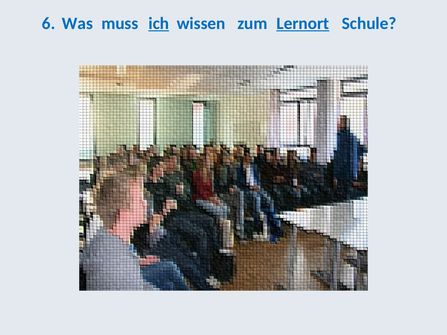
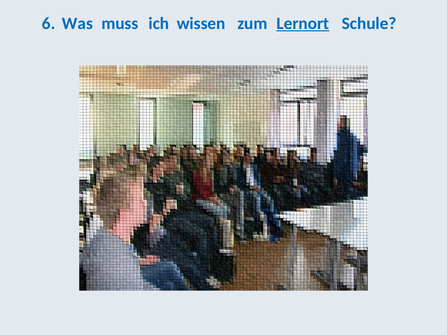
ich underline: present -> none
